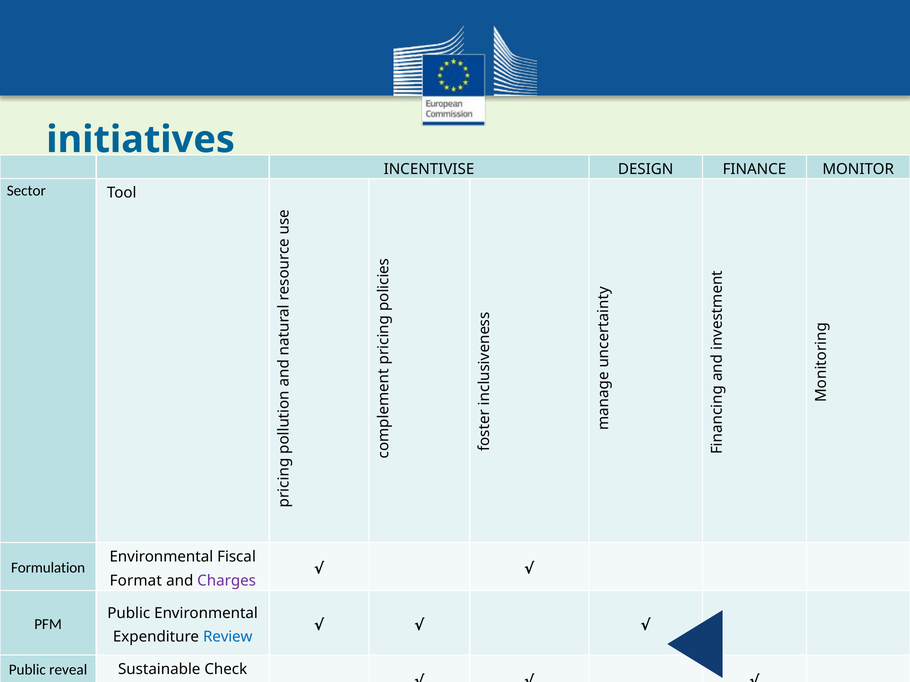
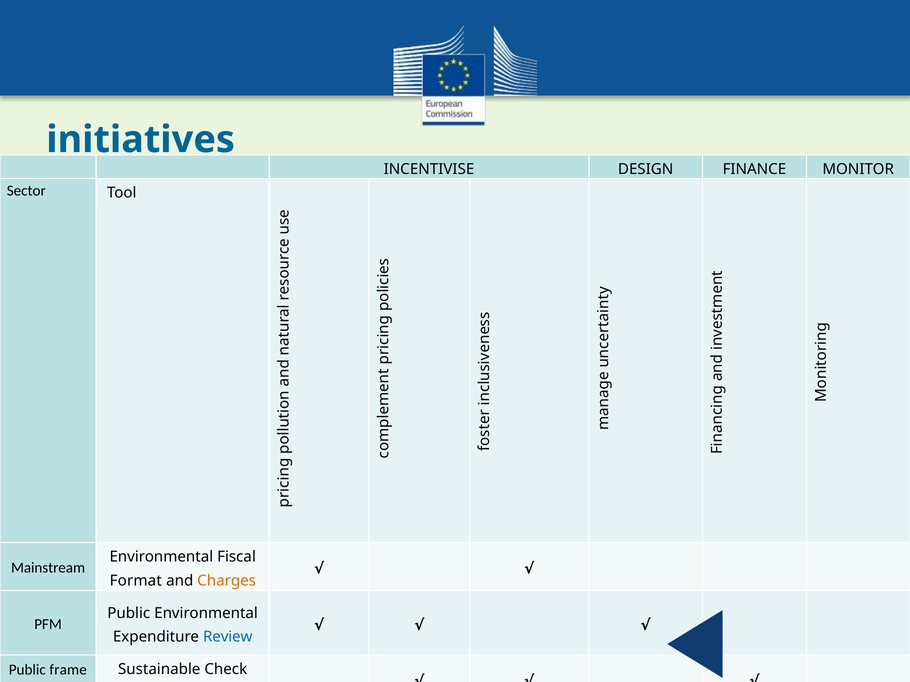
Formulation: Formulation -> Mainstream
Charges colour: purple -> orange
reveal: reveal -> frame
